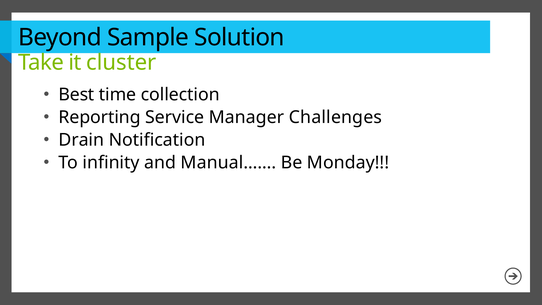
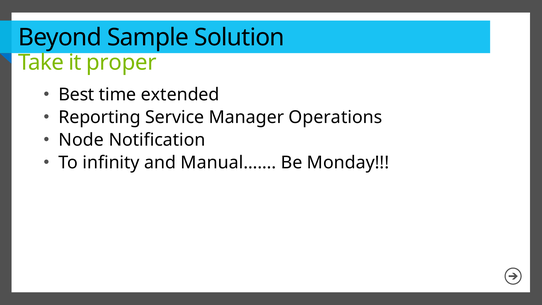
cluster: cluster -> proper
collection: collection -> extended
Challenges: Challenges -> Operations
Drain: Drain -> Node
